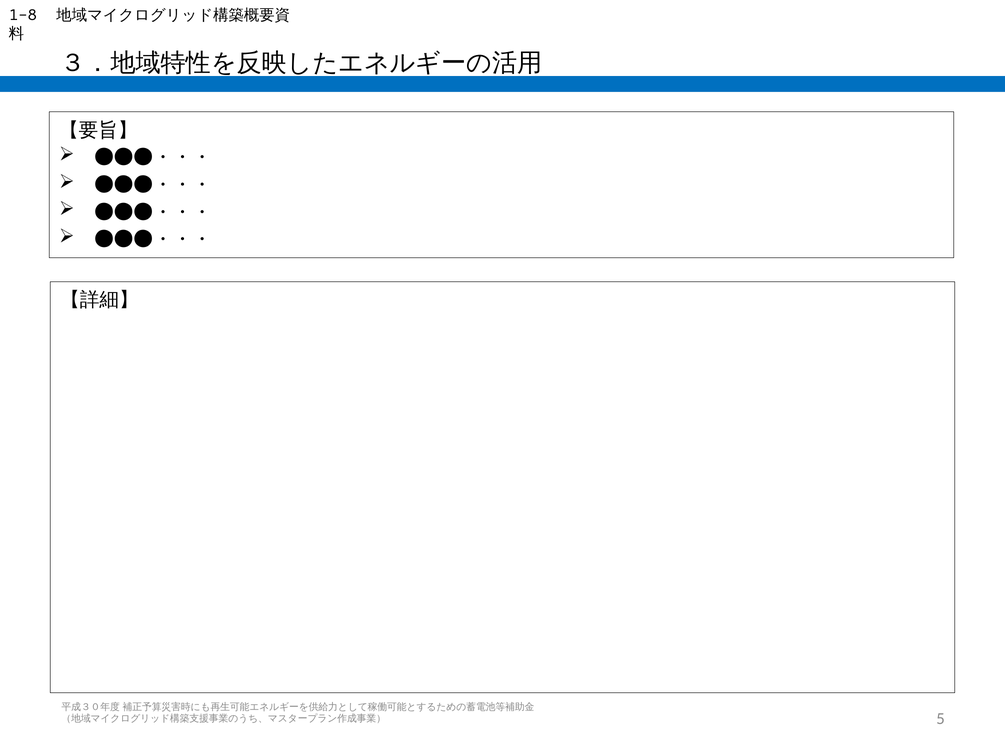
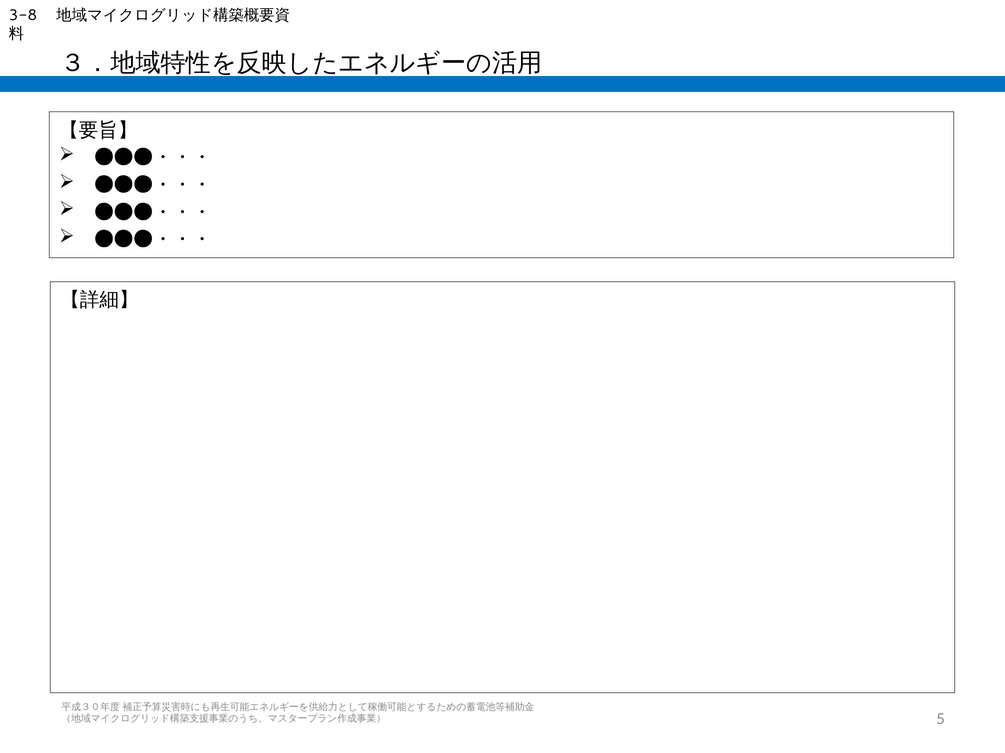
1-8: 1-8 -> 3-8
